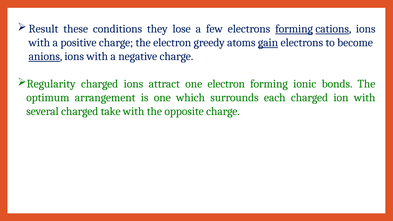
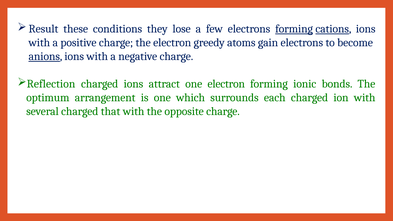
gain underline: present -> none
Regularity: Regularity -> Reflection
take: take -> that
